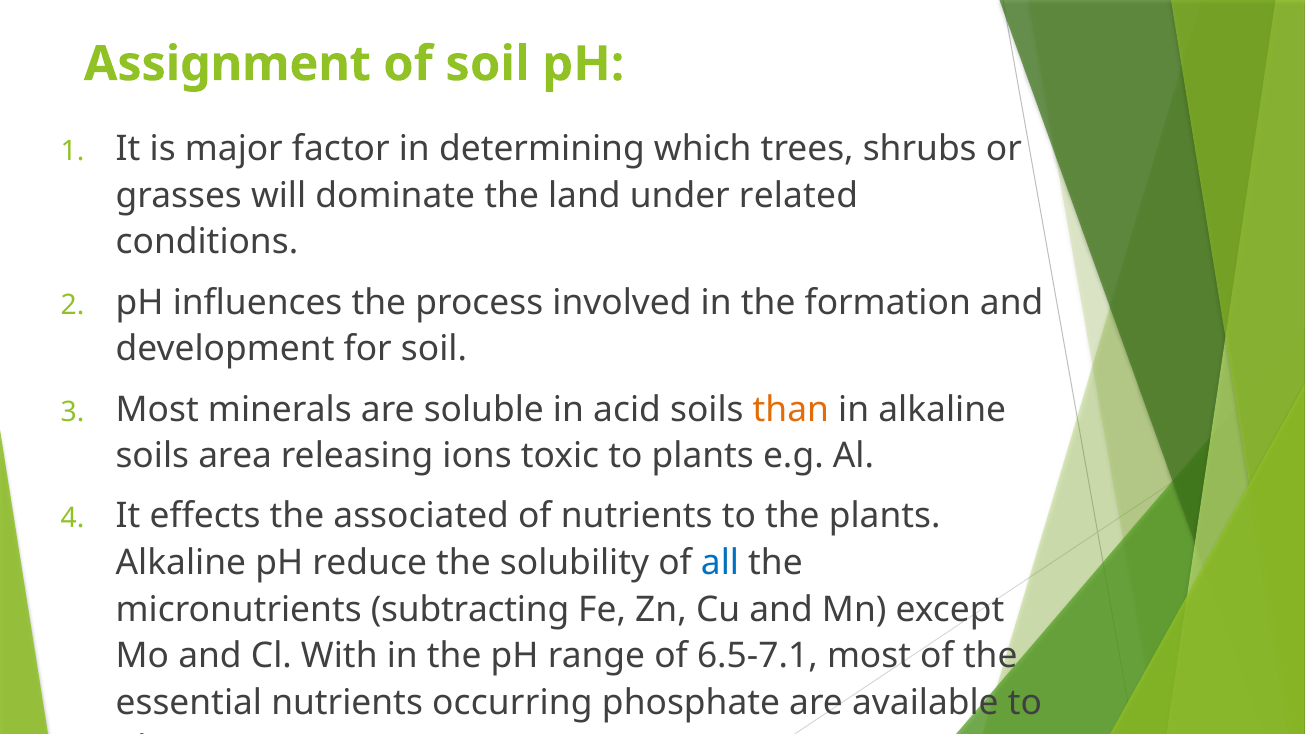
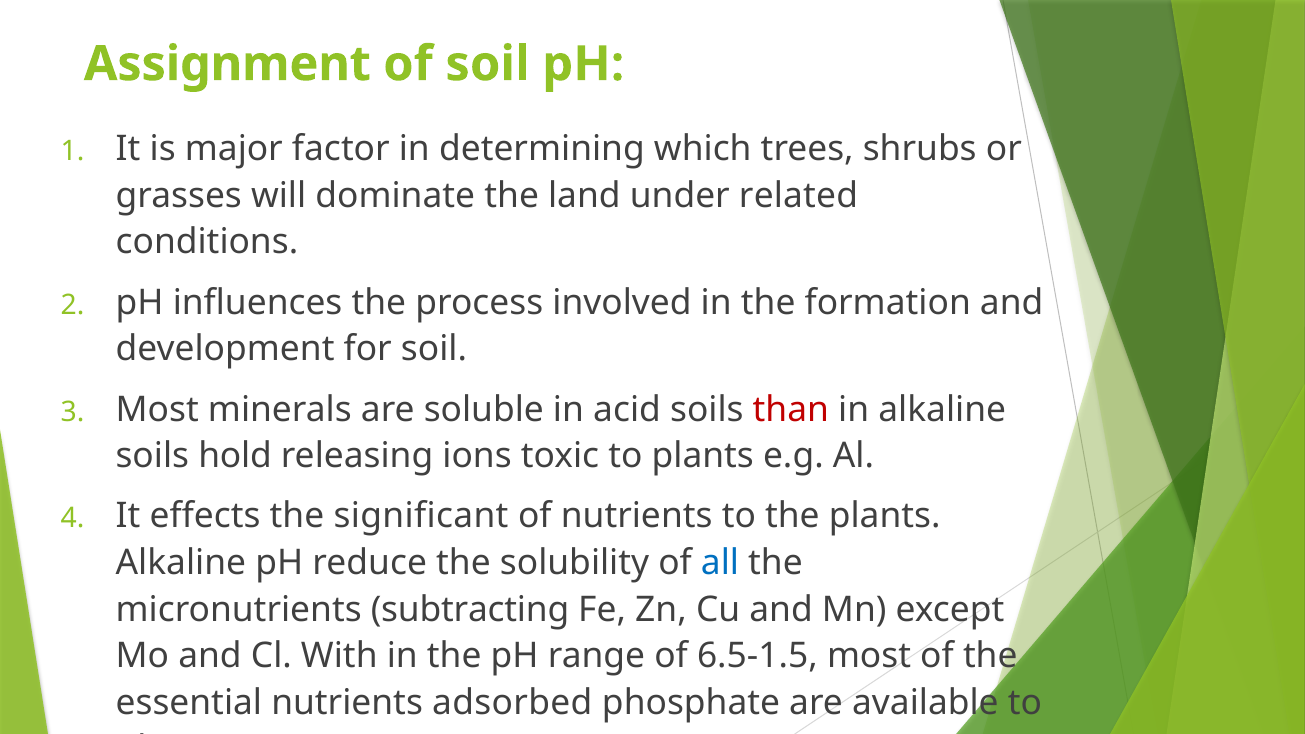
than colour: orange -> red
area: area -> hold
associated: associated -> significant
6.5-7.1: 6.5-7.1 -> 6.5-1.5
occurring: occurring -> adsorbed
